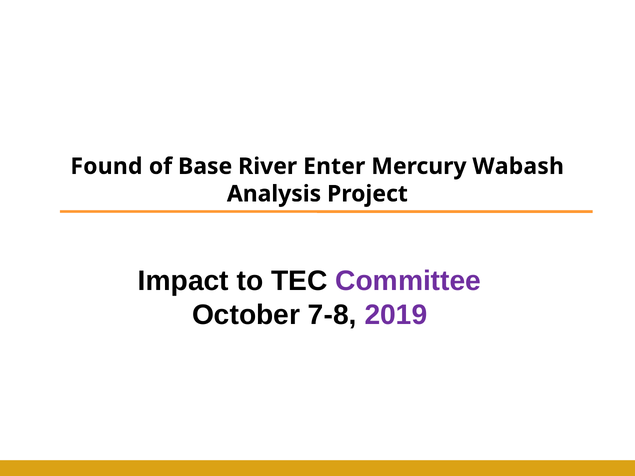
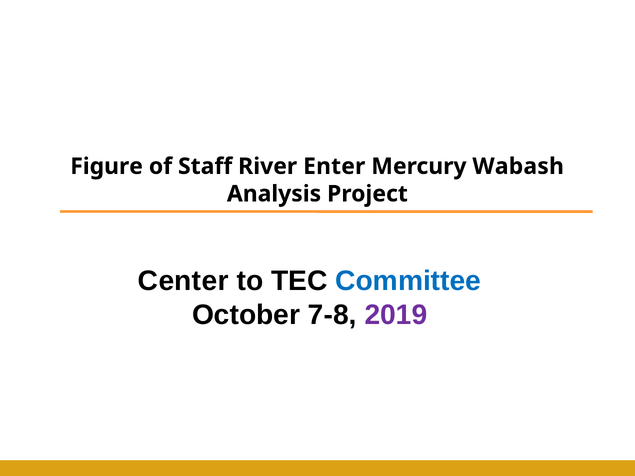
Found: Found -> Figure
Base: Base -> Staff
Impact: Impact -> Center
Committee colour: purple -> blue
